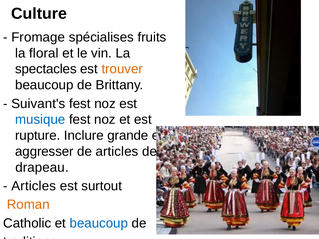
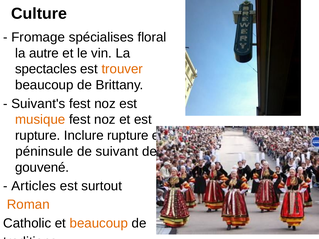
fruits: fruits -> floral
floral: floral -> autre
musique colour: blue -> orange
Inclure grande: grande -> rupture
aggresser: aggresser -> péninsule
de articles: articles -> suivant
drapeau: drapeau -> gouvené
beaucoup at (99, 223) colour: blue -> orange
